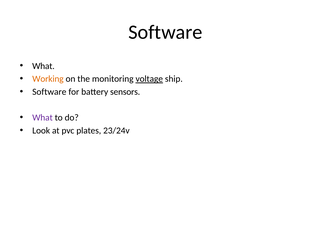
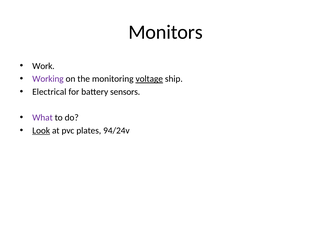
Software at (165, 32): Software -> Monitors
What at (43, 66): What -> Work
Working colour: orange -> purple
Software at (49, 92): Software -> Electrical
Look underline: none -> present
23/24v: 23/24v -> 94/24v
